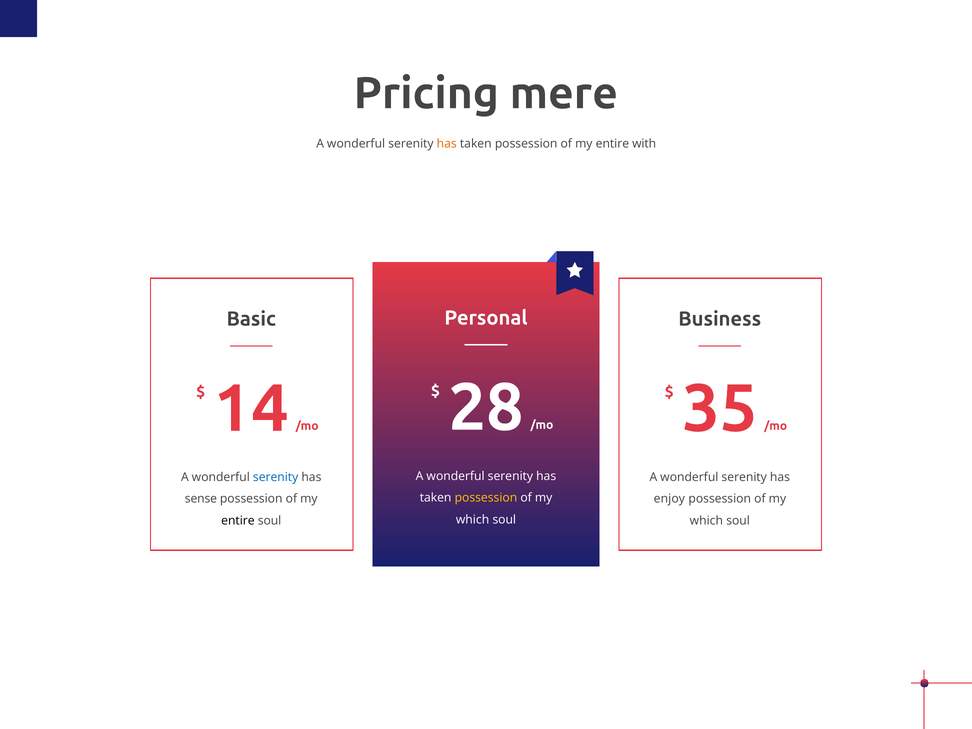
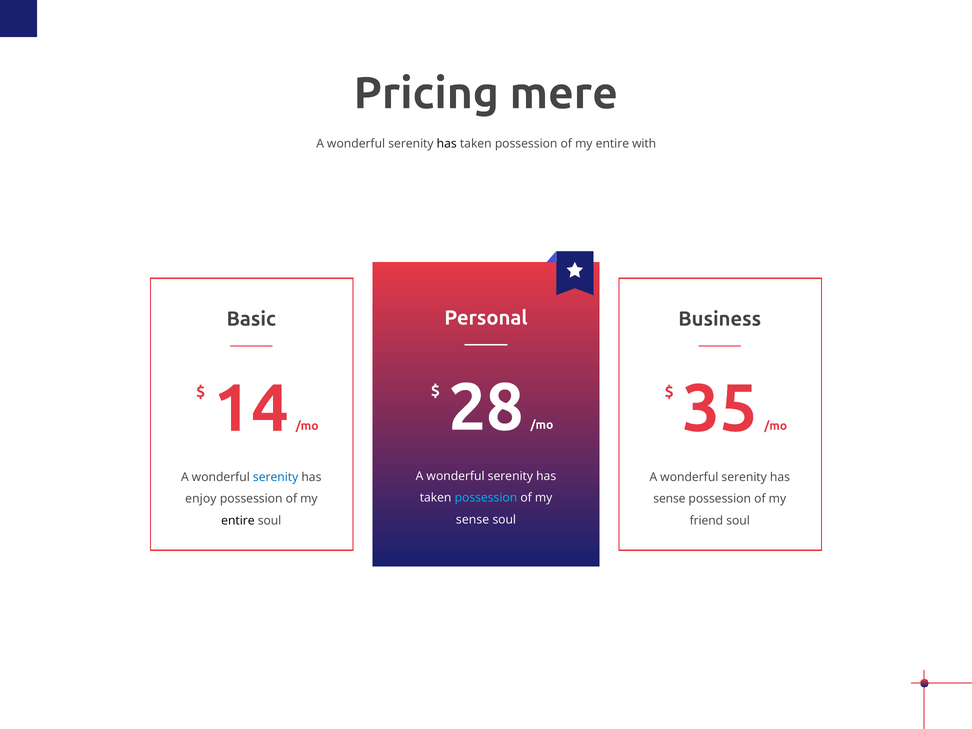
has at (447, 144) colour: orange -> black
possession at (486, 498) colour: yellow -> light blue
sense: sense -> enjoy
enjoy at (669, 499): enjoy -> sense
which at (473, 520): which -> sense
which at (706, 521): which -> friend
